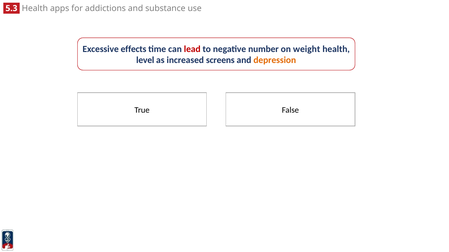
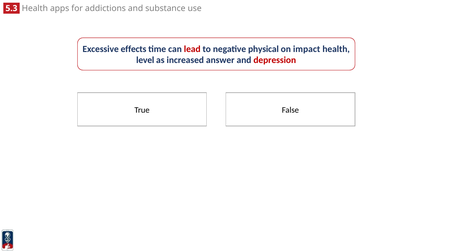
number: number -> physical
weight: weight -> impact
screens: screens -> answer
depression colour: orange -> red
